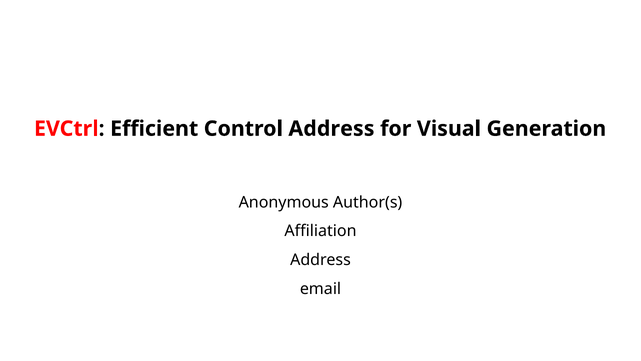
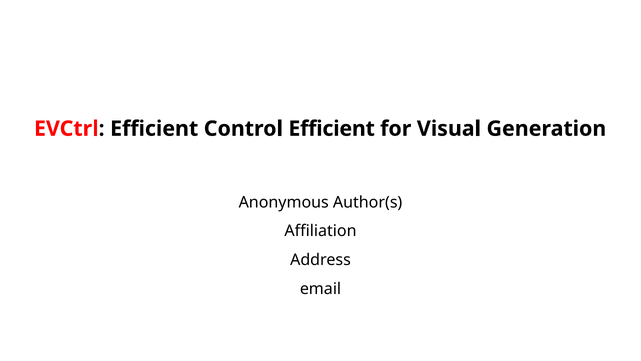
Control Address: Address -> Efficient
